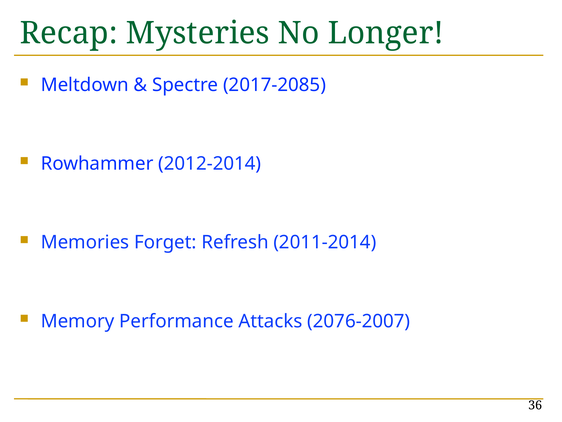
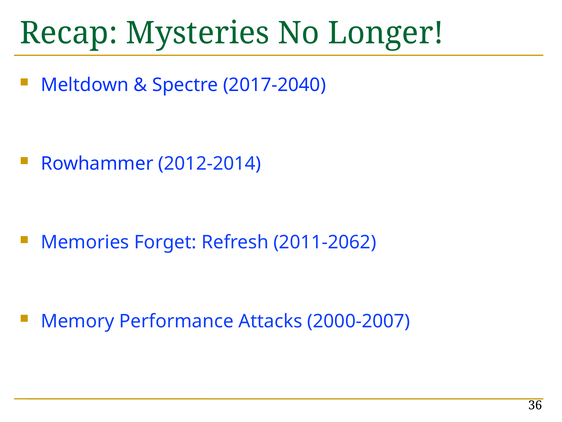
2017-2085: 2017-2085 -> 2017-2040
2011-2014: 2011-2014 -> 2011-2062
2076-2007: 2076-2007 -> 2000-2007
